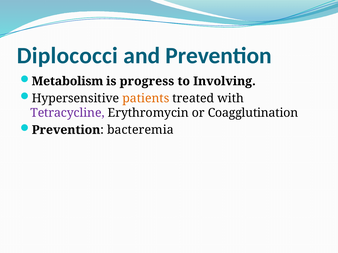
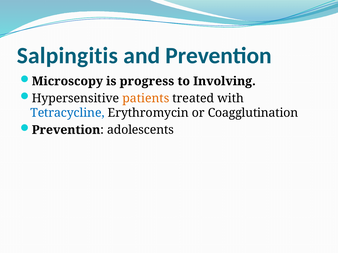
Diplococci: Diplococci -> Salpingitis
Metabolism: Metabolism -> Microscopy
Tetracycline colour: purple -> blue
bacteremia: bacteremia -> adolescents
